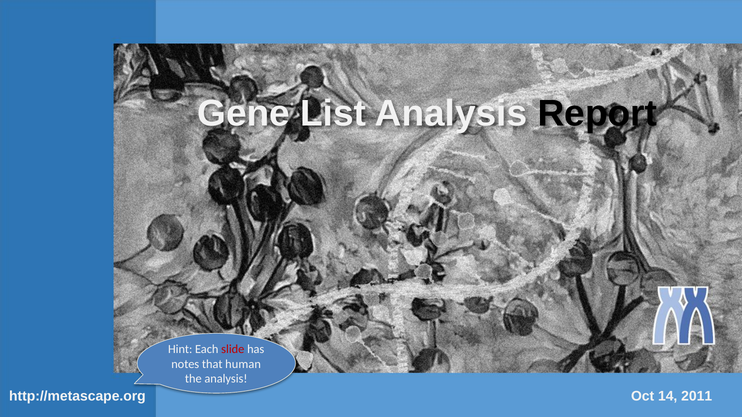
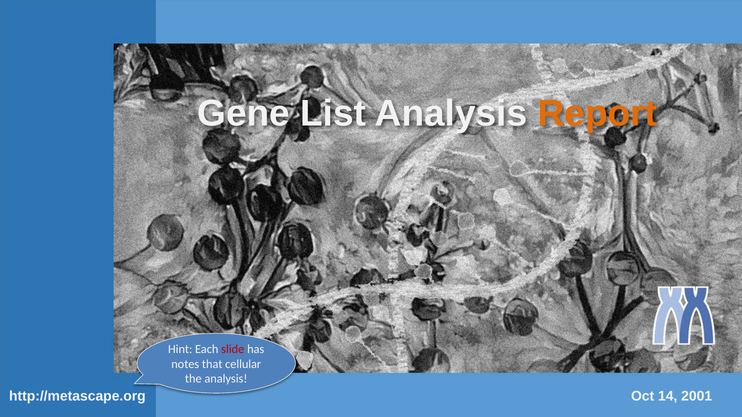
Report colour: black -> orange
human: human -> cellular
2011: 2011 -> 2001
